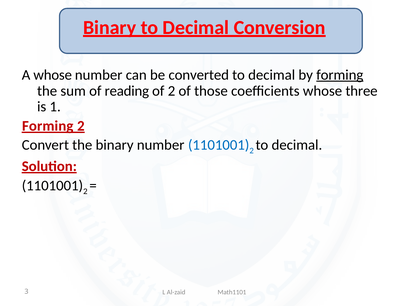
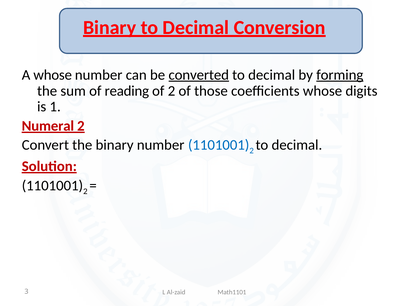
converted underline: none -> present
three: three -> digits
Forming at (48, 126): Forming -> Numeral
